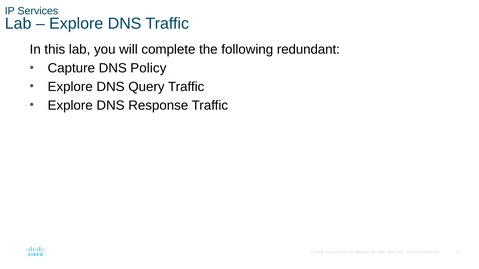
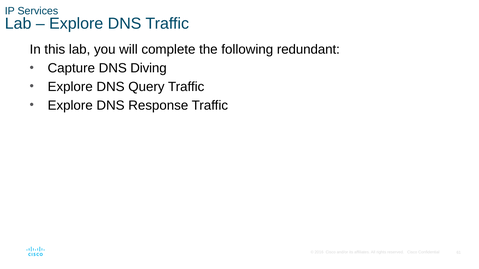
Policy: Policy -> Diving
